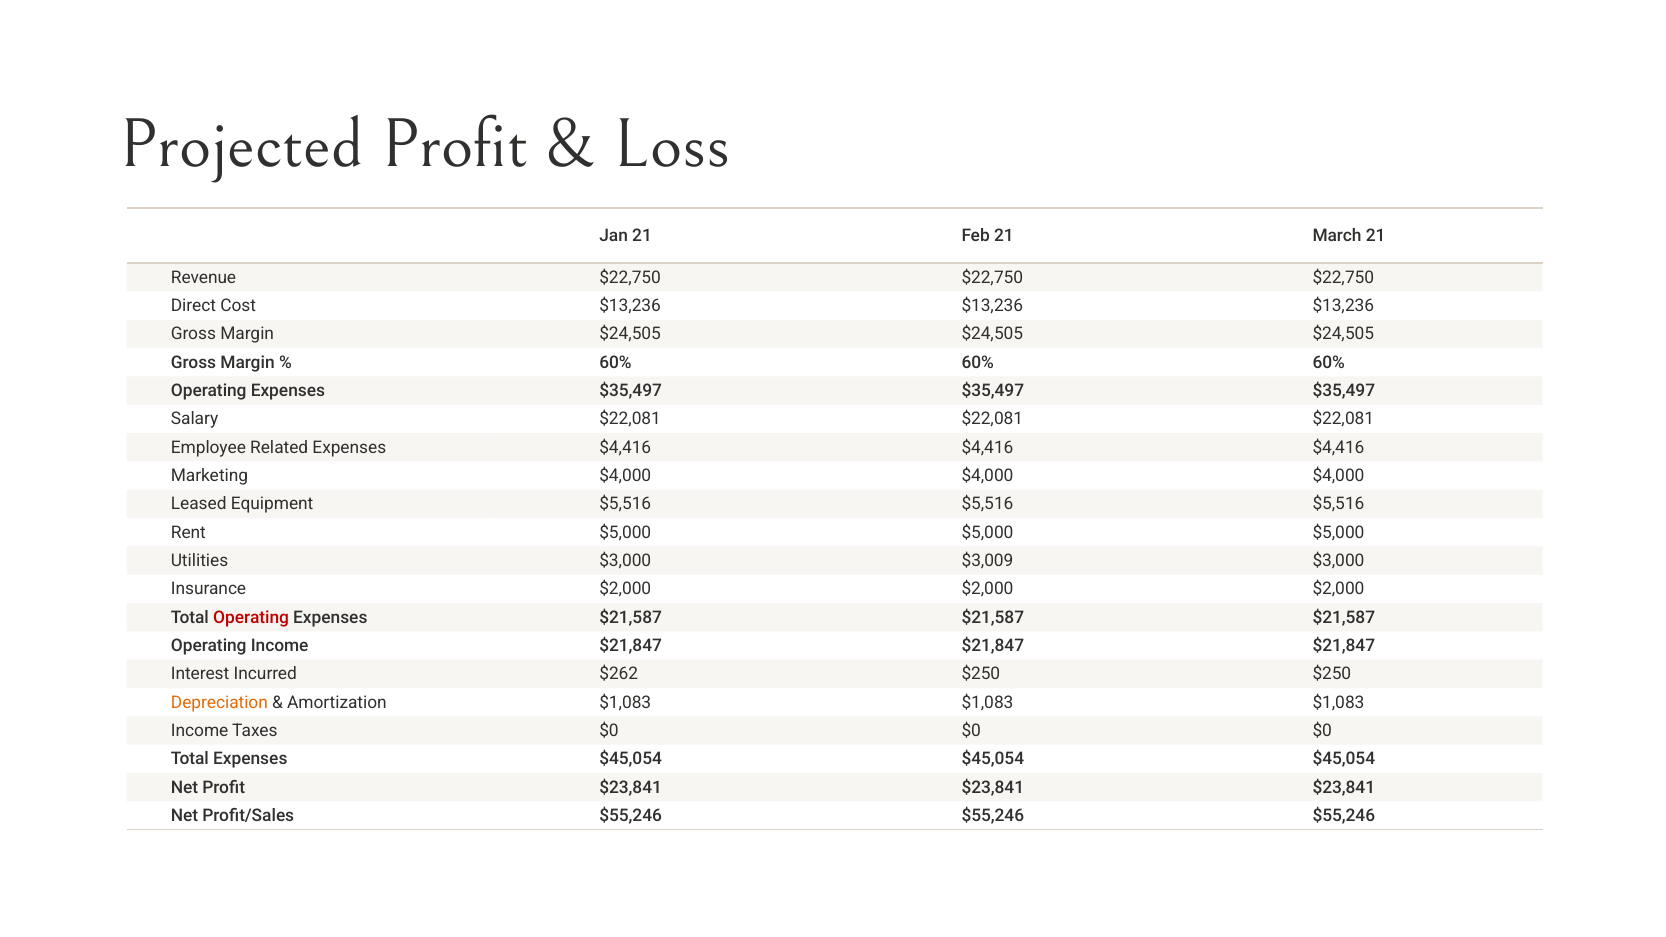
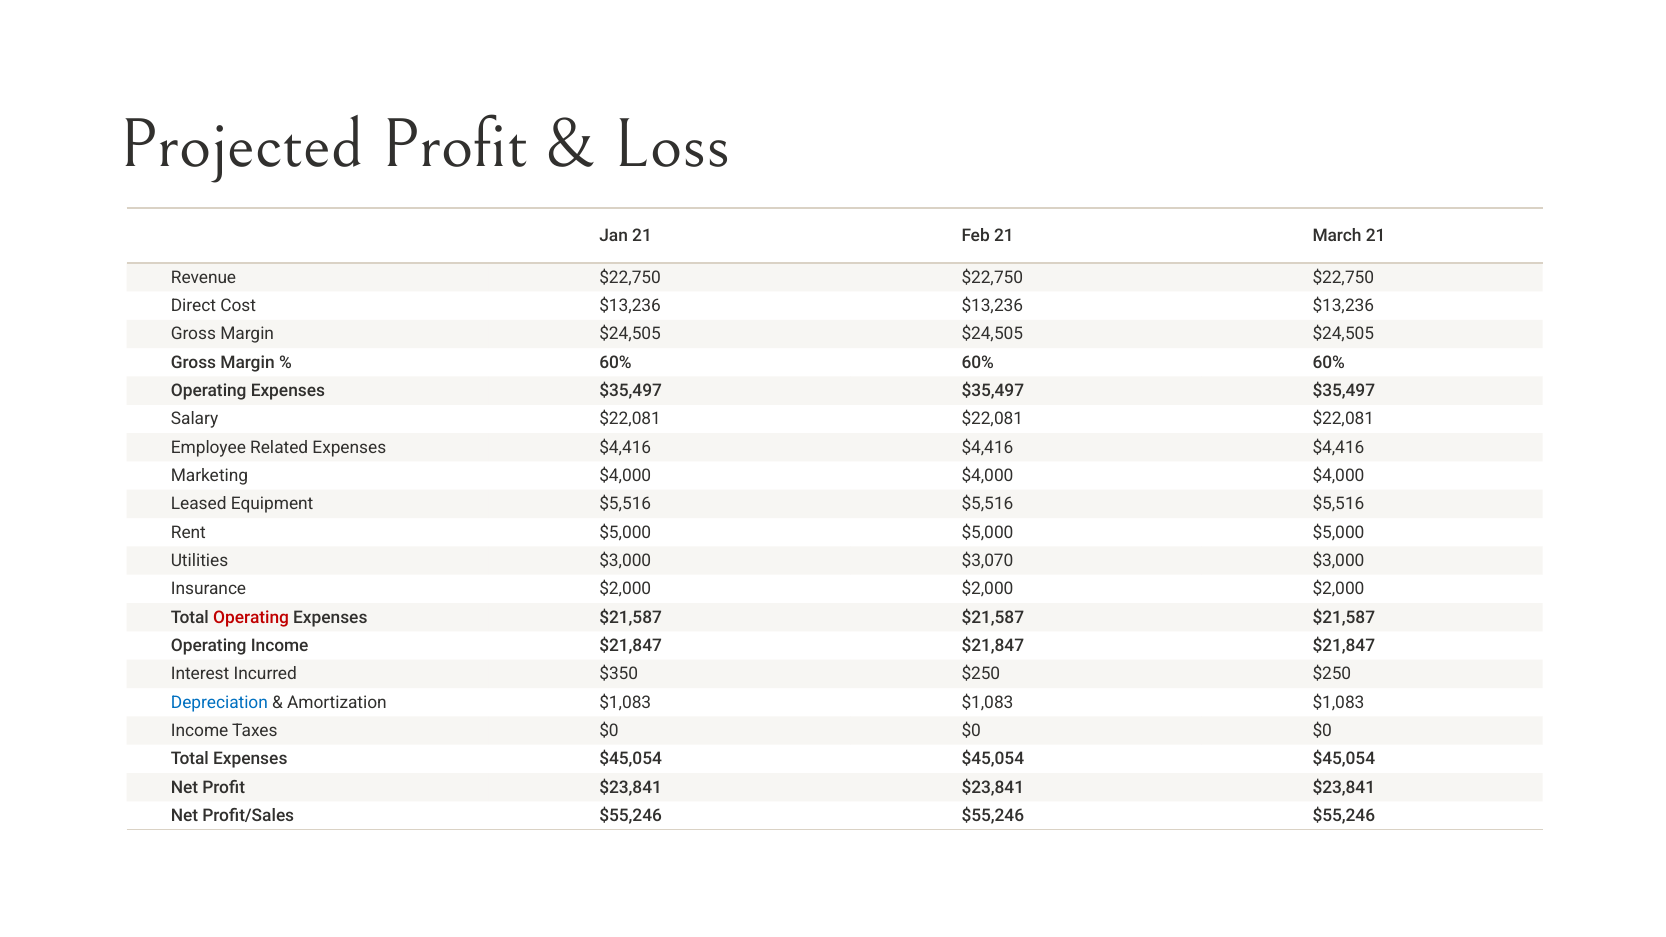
$3,009: $3,009 -> $3,070
$262: $262 -> $350
Depreciation colour: orange -> blue
